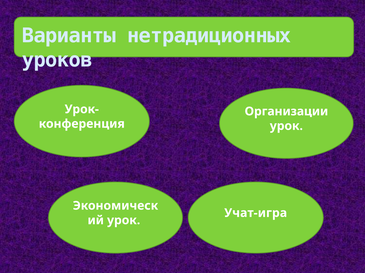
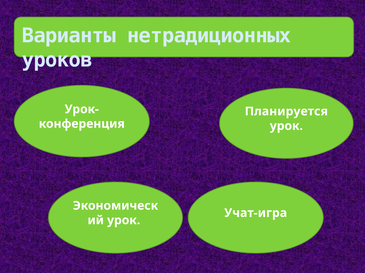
Организации: Организации -> Планируется
